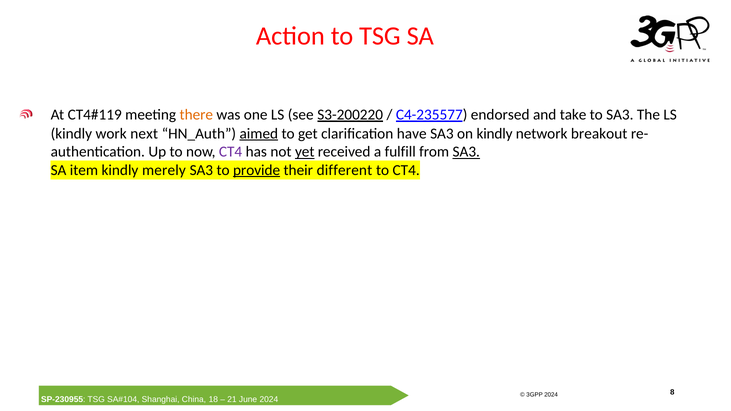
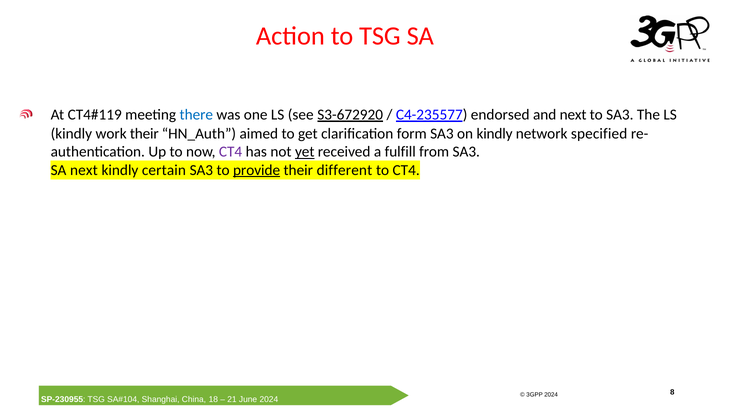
there colour: orange -> blue
S3-200220: S3-200220 -> S3-672920
and take: take -> next
work next: next -> their
aimed underline: present -> none
have: have -> form
breakout: breakout -> specified
SA3 at (466, 152) underline: present -> none
SA item: item -> next
merely: merely -> certain
